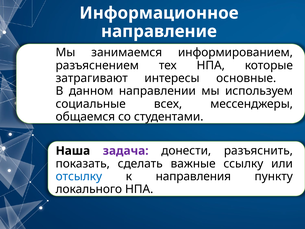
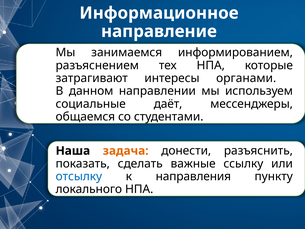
основные: основные -> органами
всех: всех -> даёт
задача colour: purple -> orange
